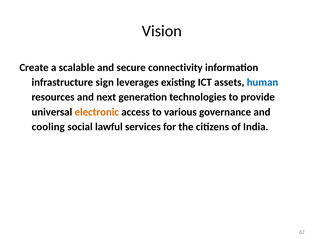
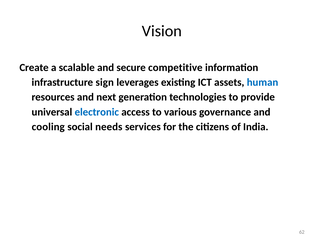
connectivity: connectivity -> competitive
electronic colour: orange -> blue
lawful: lawful -> needs
